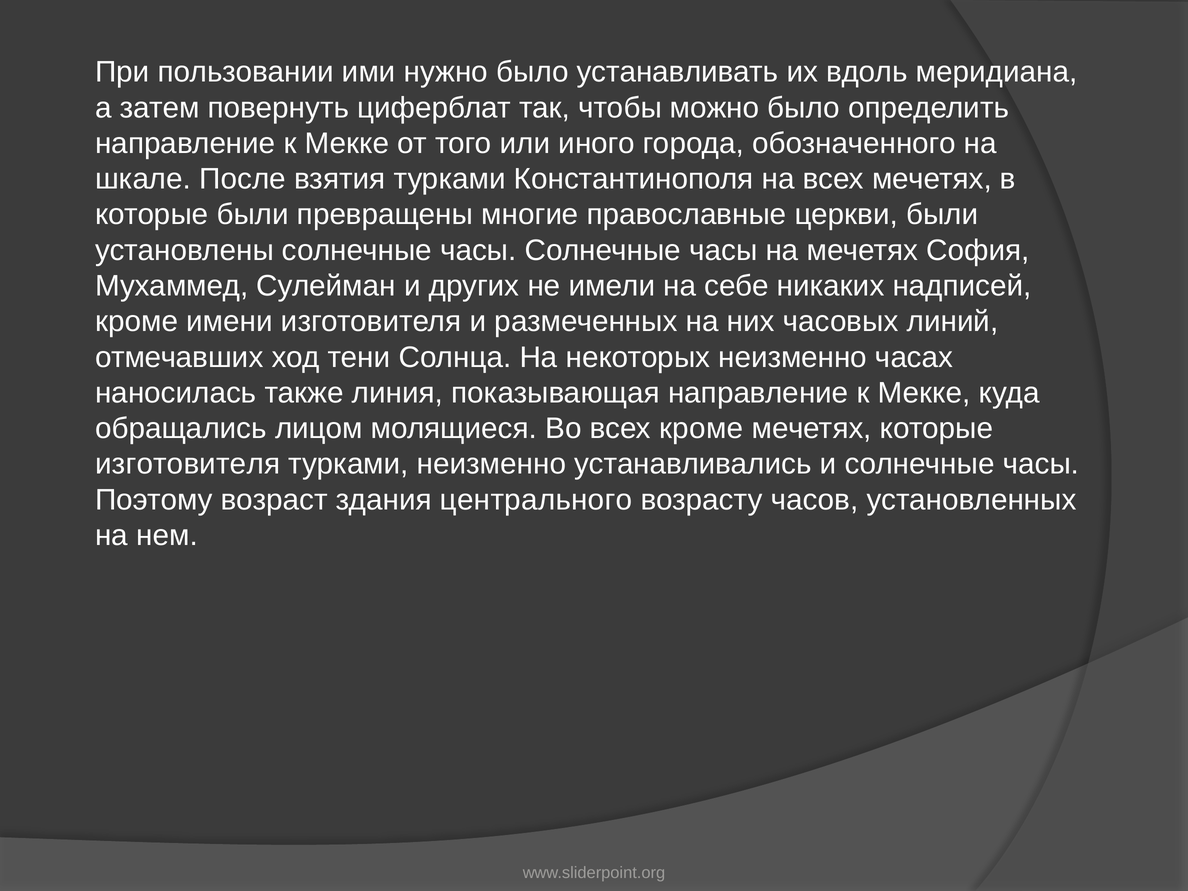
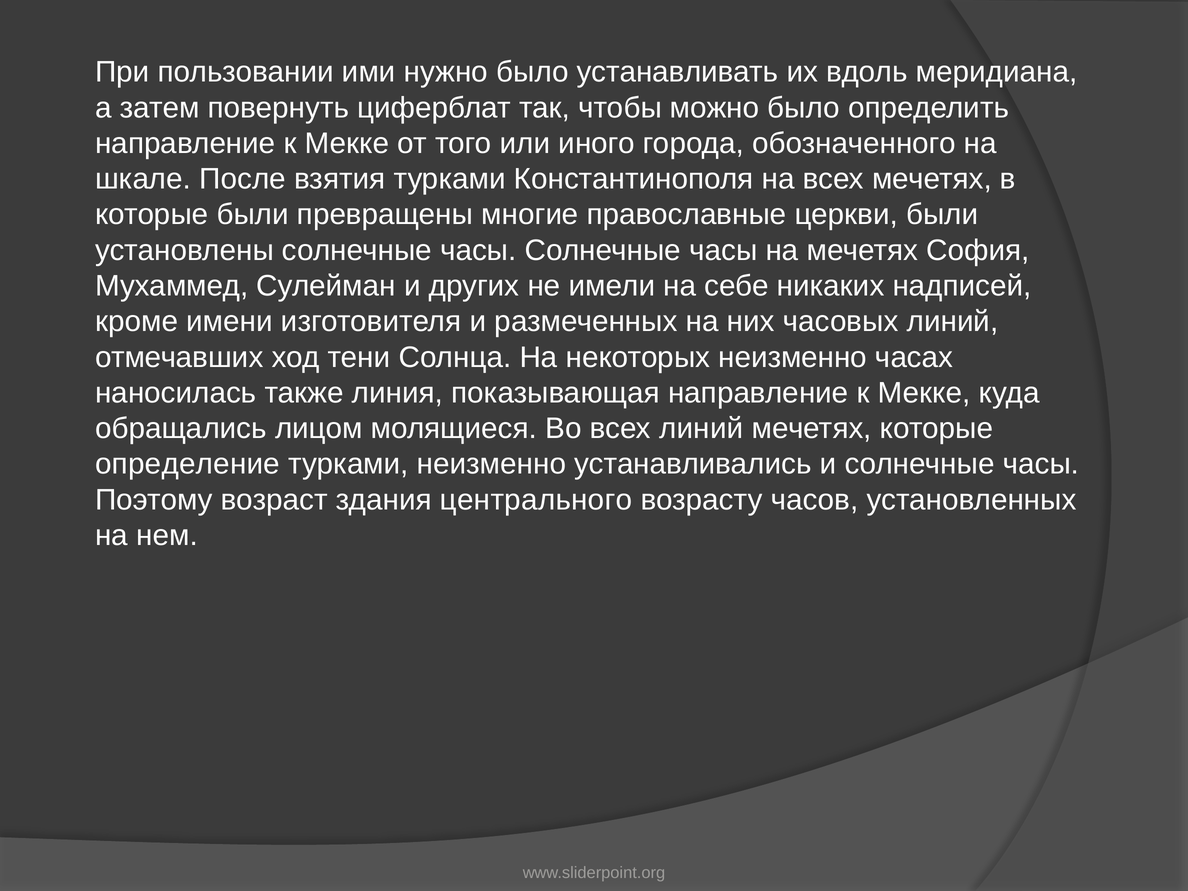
всех кроме: кроме -> линий
изготовителя at (188, 464): изготовителя -> определение
